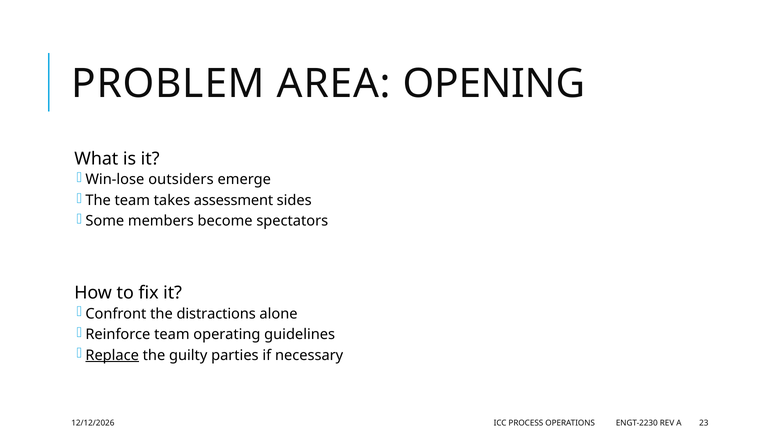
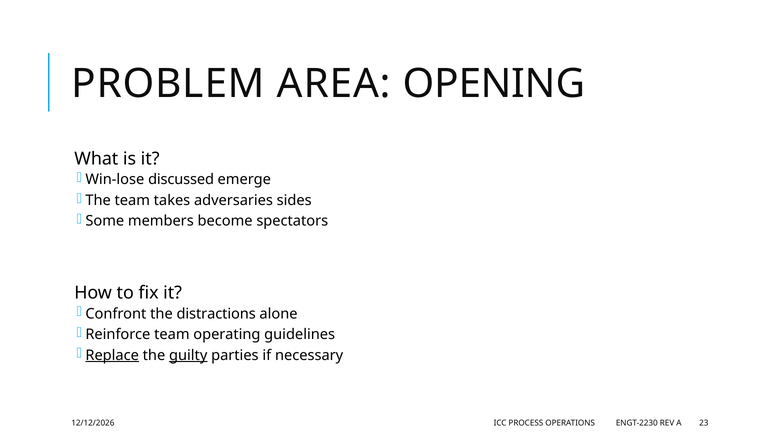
outsiders: outsiders -> discussed
assessment: assessment -> adversaries
guilty underline: none -> present
